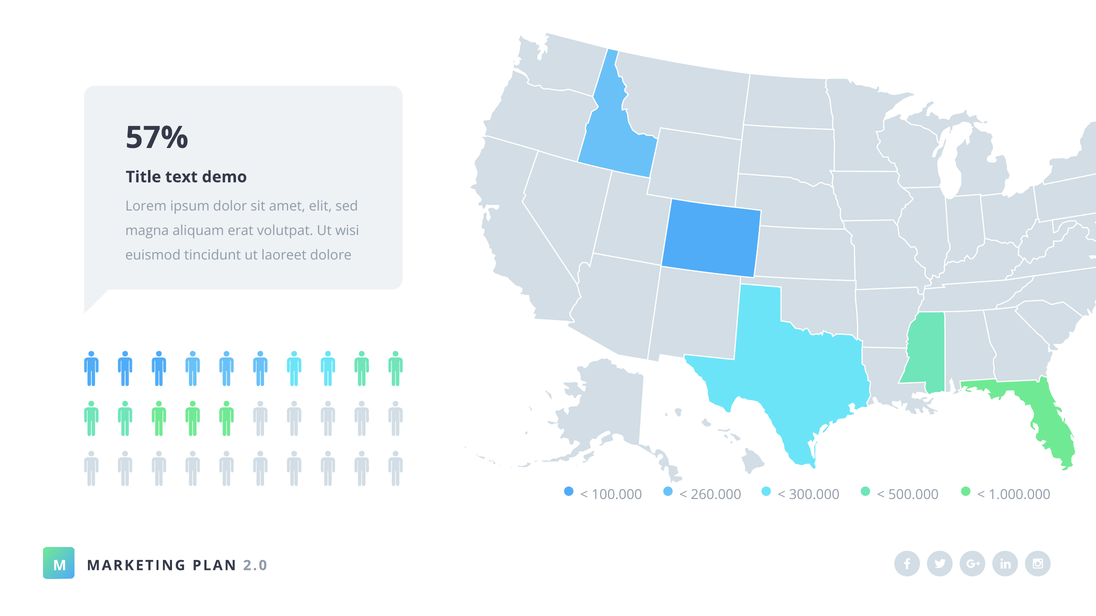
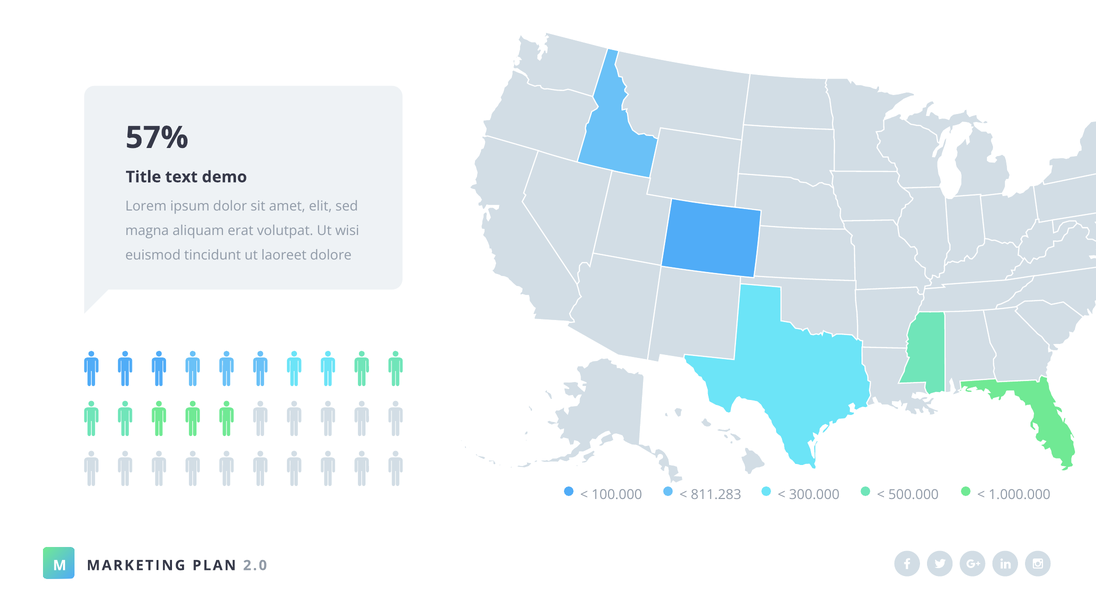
260.000: 260.000 -> 811.283
